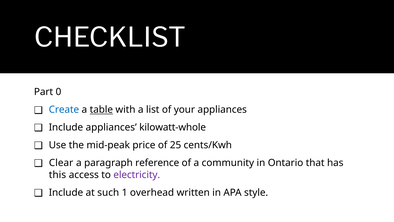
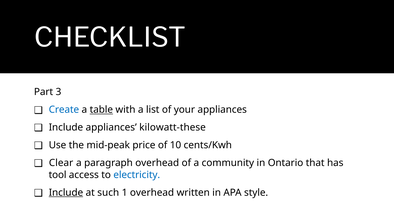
0: 0 -> 3
kilowatt-whole: kilowatt-whole -> kilowatt-these
25: 25 -> 10
paragraph reference: reference -> overhead
this: this -> tool
electricity colour: purple -> blue
Include at (66, 192) underline: none -> present
